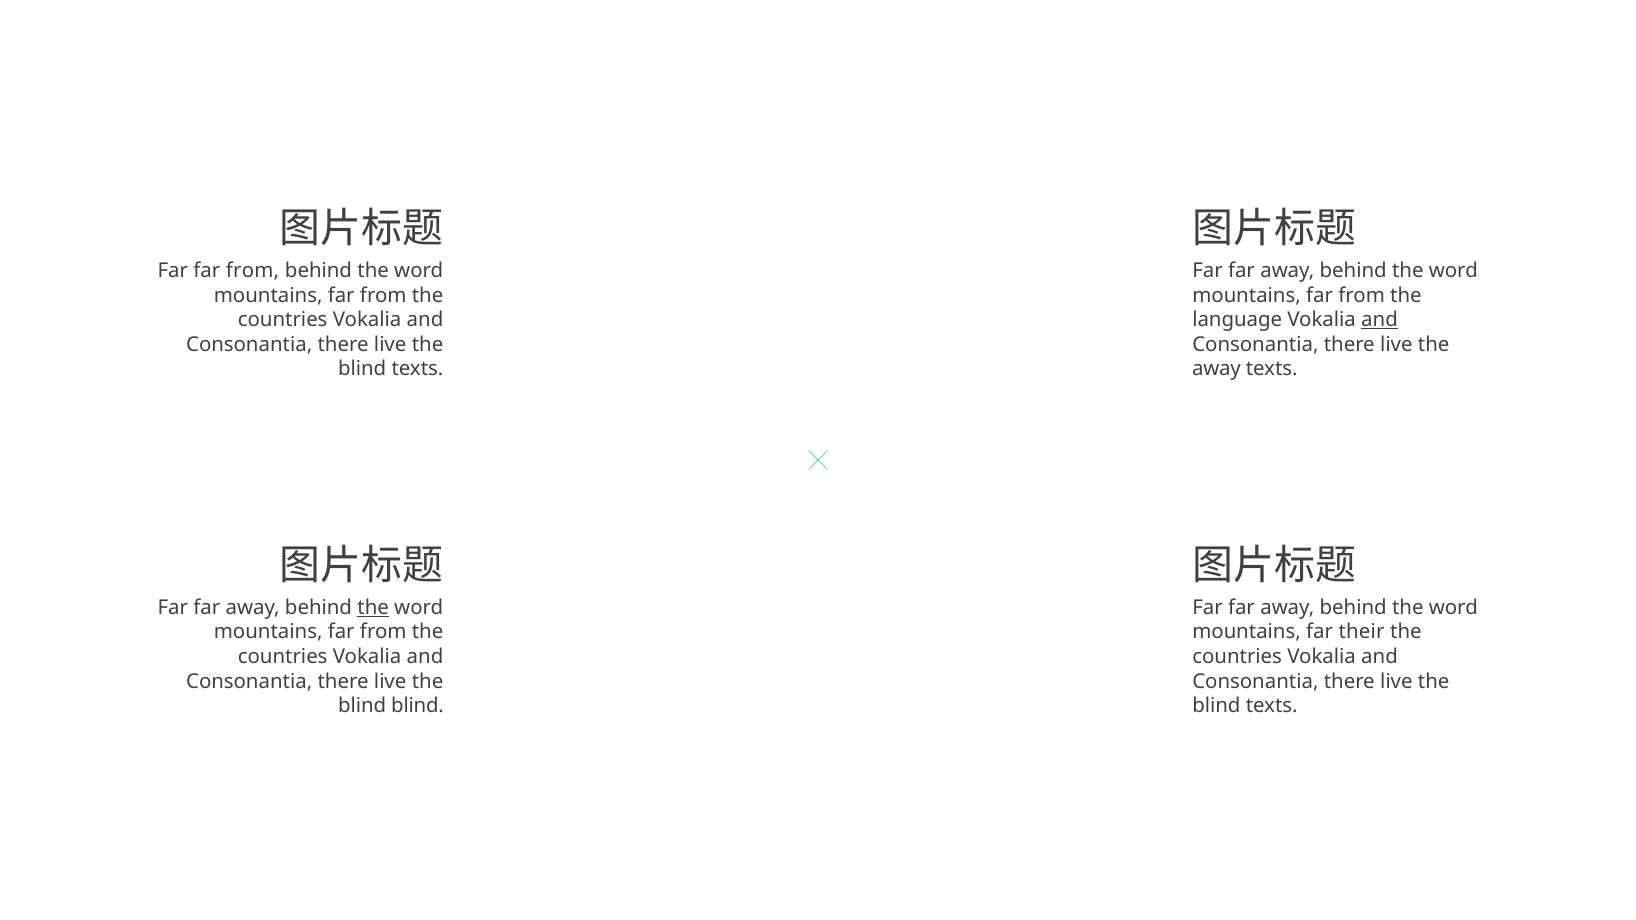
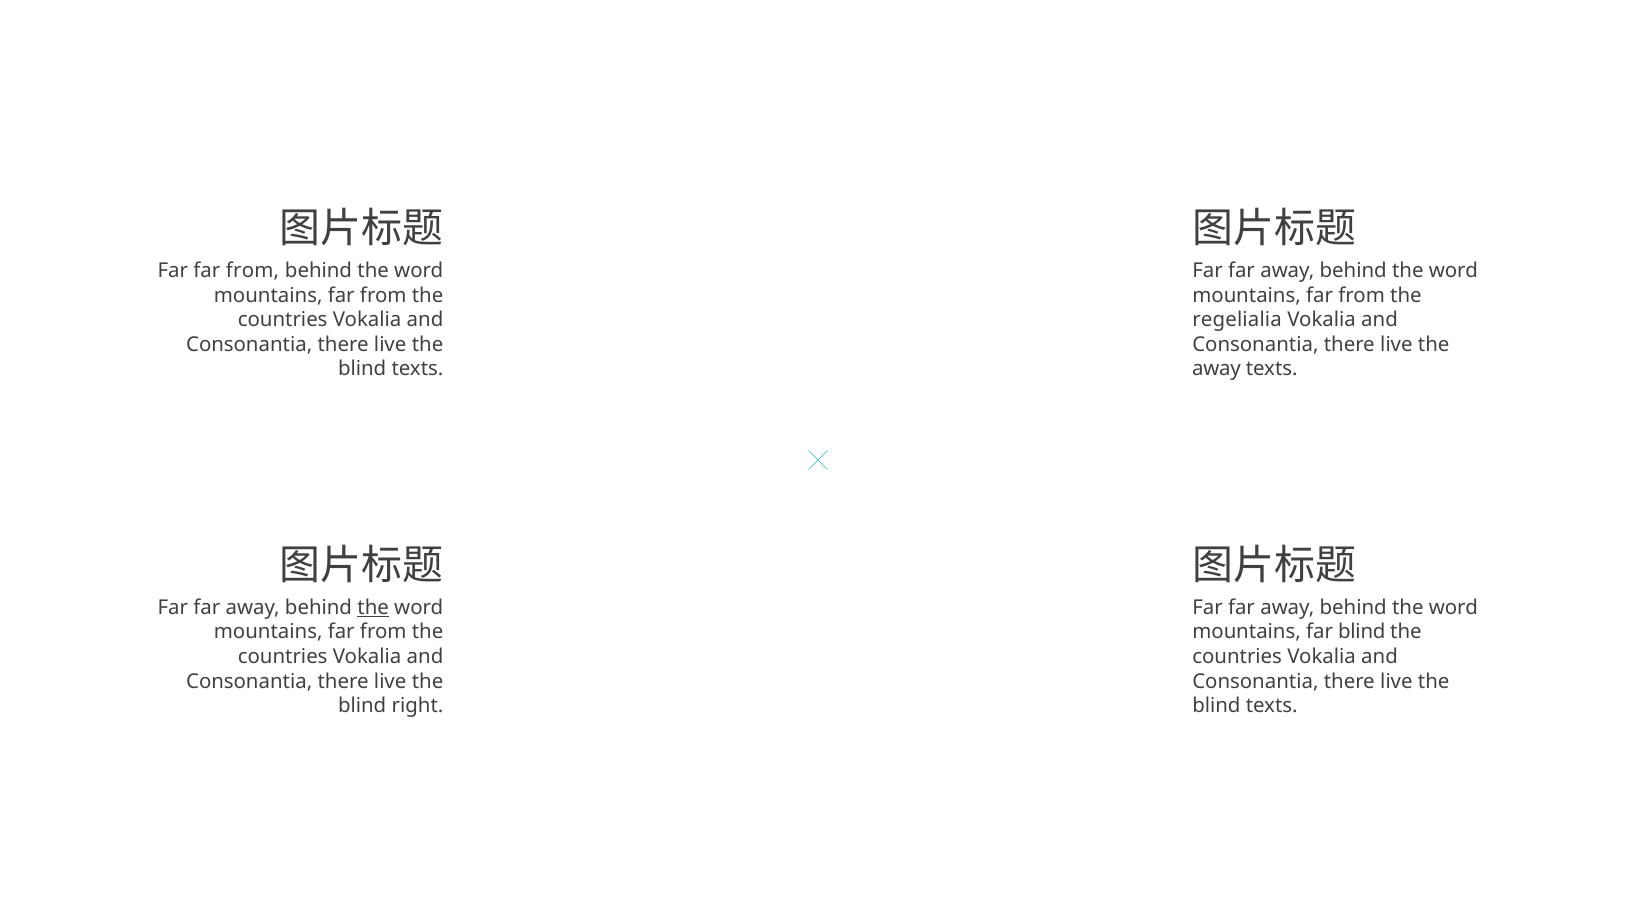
language: language -> regelialia
and at (1380, 320) underline: present -> none
far their: their -> blind
blind blind: blind -> right
